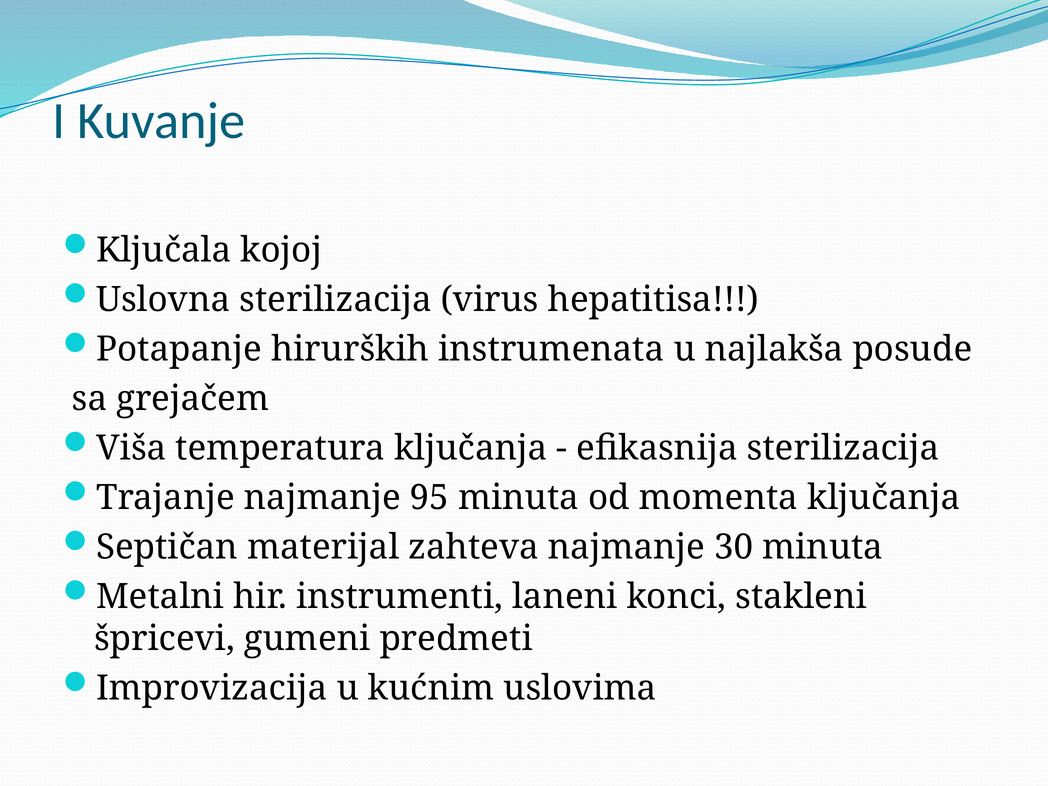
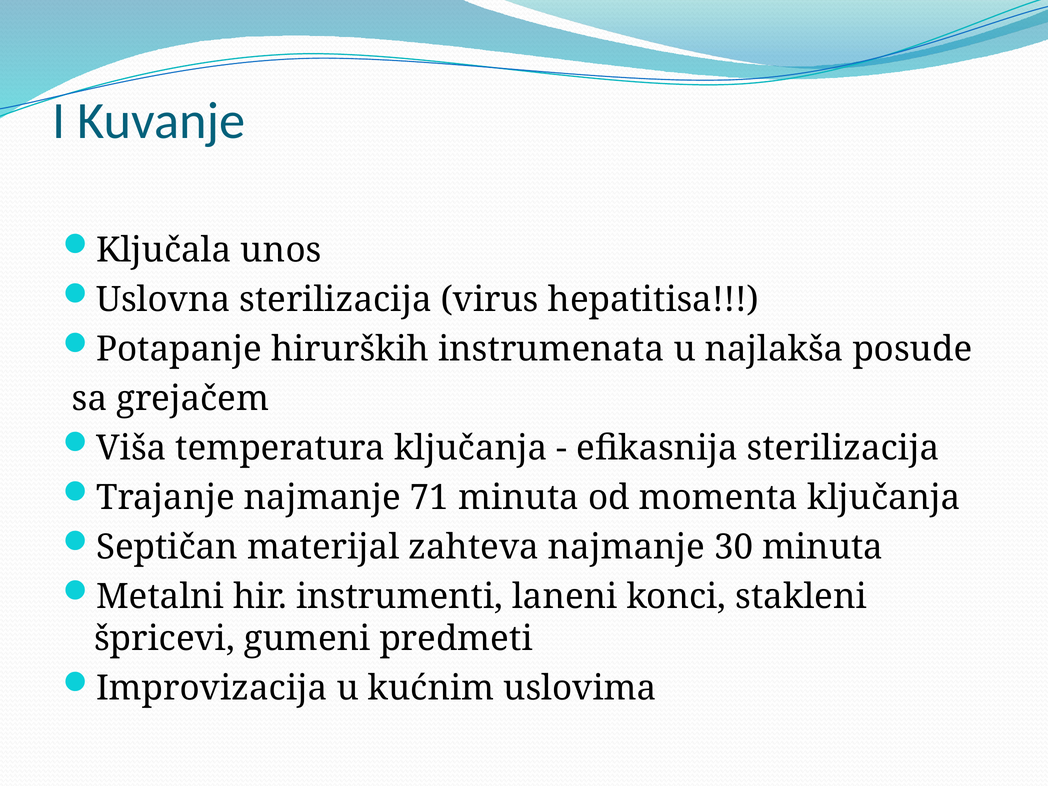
kojoj: kojoj -> unos
95: 95 -> 71
